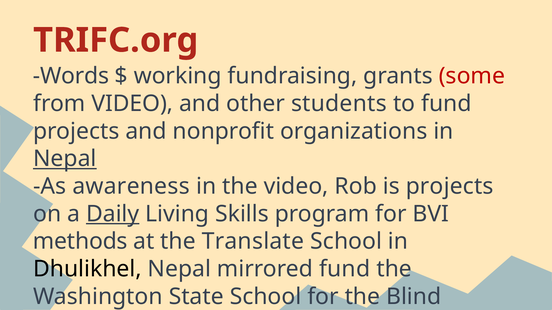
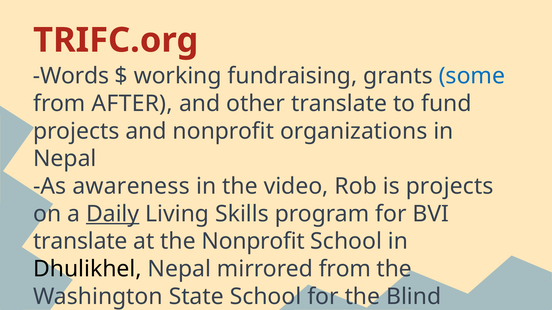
some colour: red -> blue
from VIDEO: VIDEO -> AFTER
other students: students -> translate
Nepal at (65, 159) underline: present -> none
methods at (80, 242): methods -> translate
the Translate: Translate -> Nonprofit
mirrored fund: fund -> from
